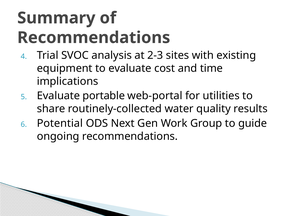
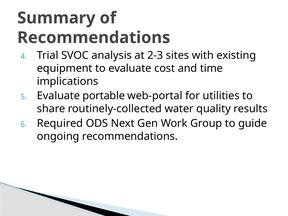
Potential: Potential -> Required
